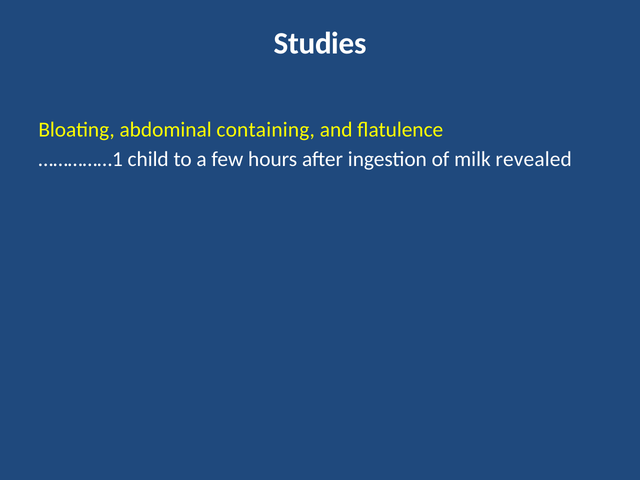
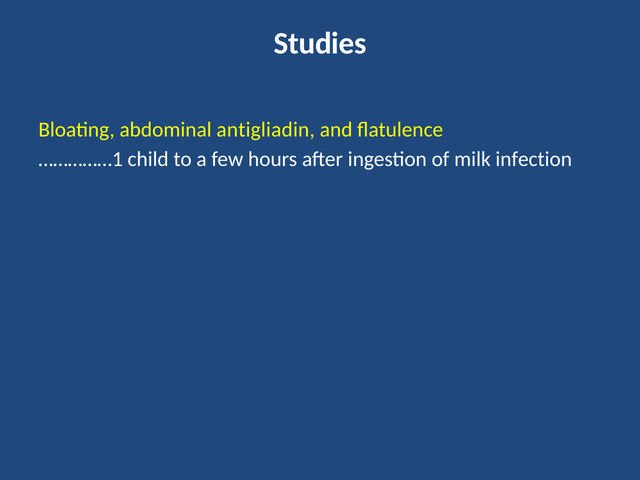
containing: containing -> antigliadin
revealed: revealed -> infection
